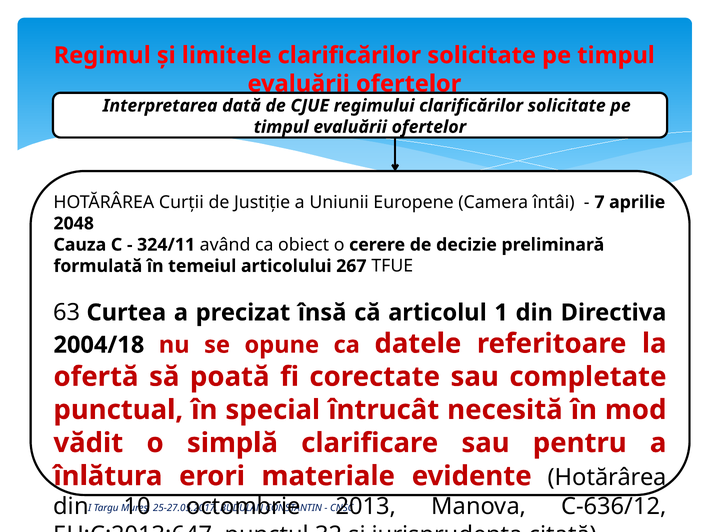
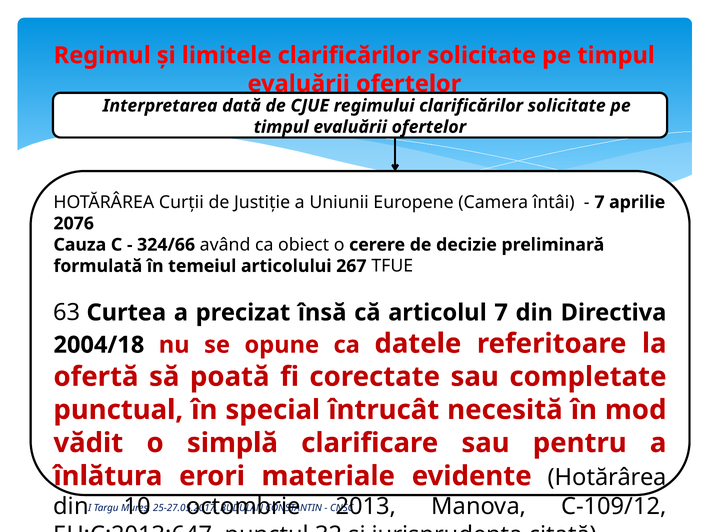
2048: 2048 -> 2076
324/11: 324/11 -> 324/66
articolul 1: 1 -> 7
C‑636/12: C‑636/12 -> C‑109/12
